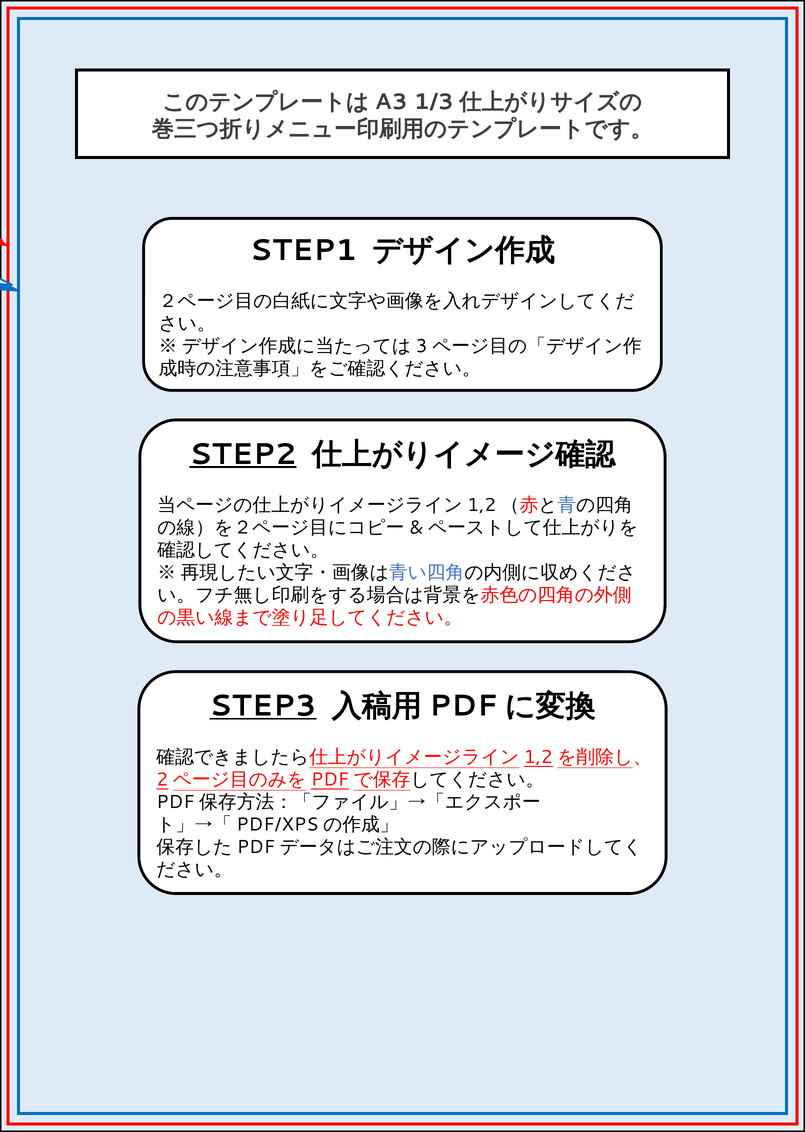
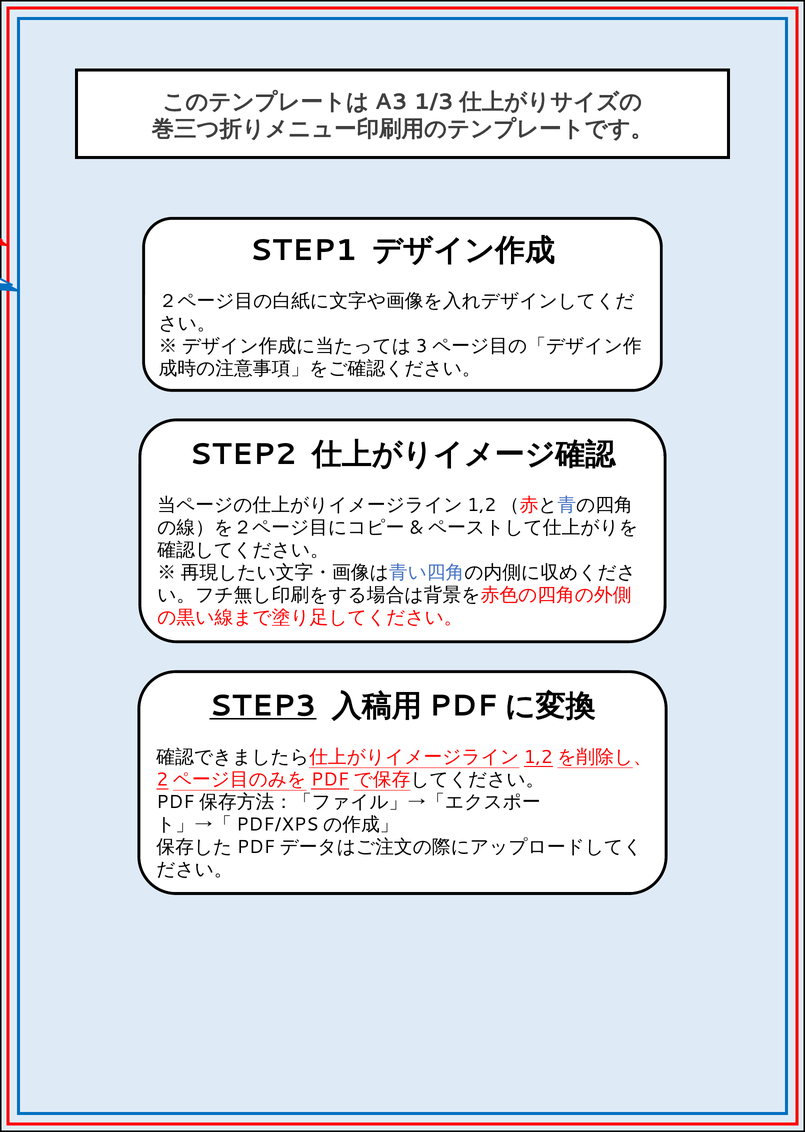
STEP2 underline: present -> none
